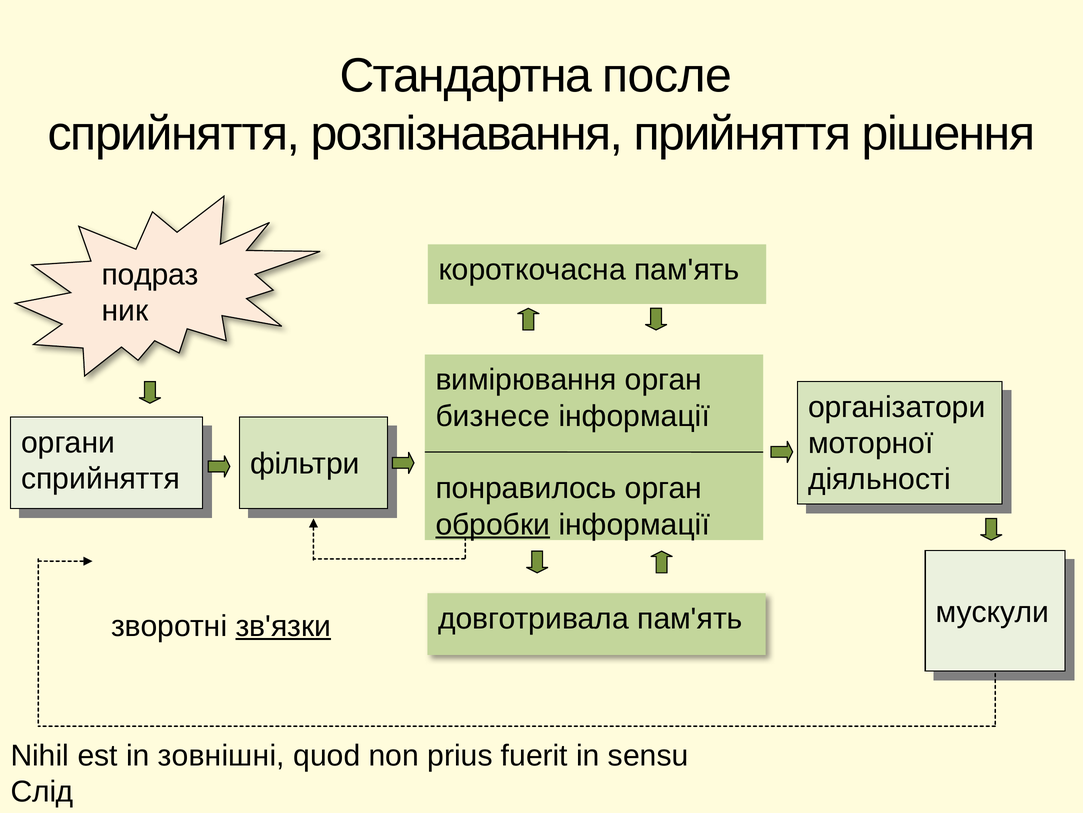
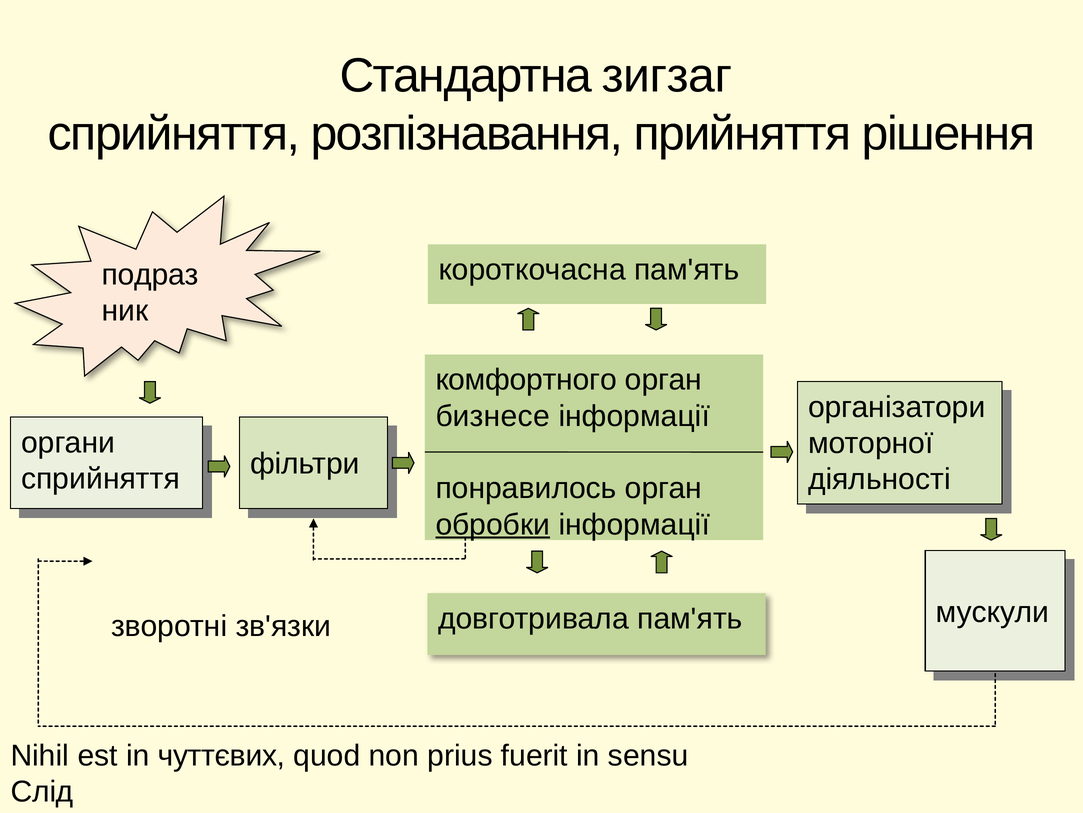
после: после -> зигзаг
вимірювання: вимірювання -> комфортного
зв'язки underline: present -> none
зовнішні: зовнішні -> чуттєвих
